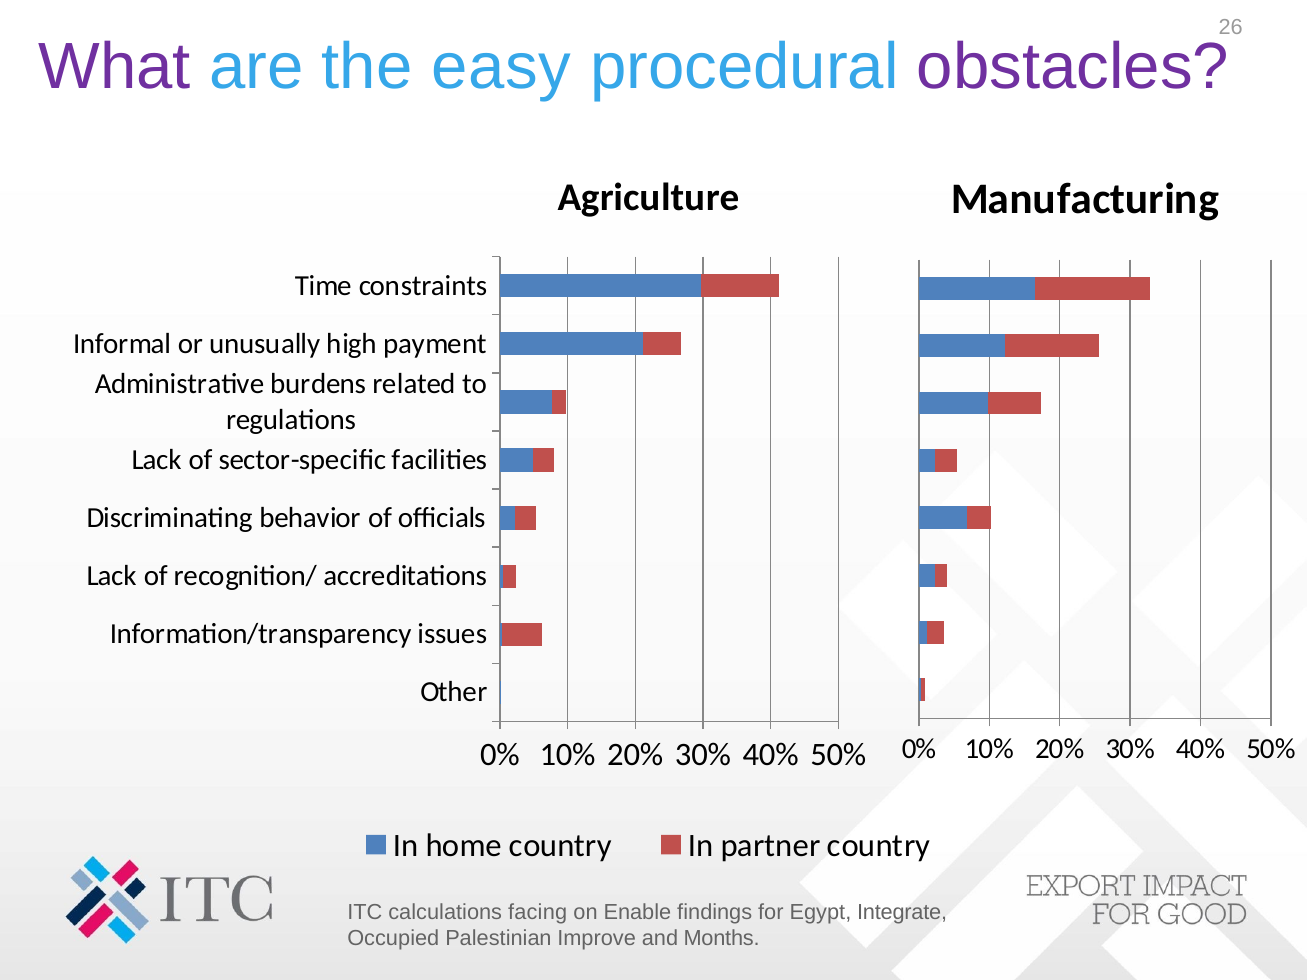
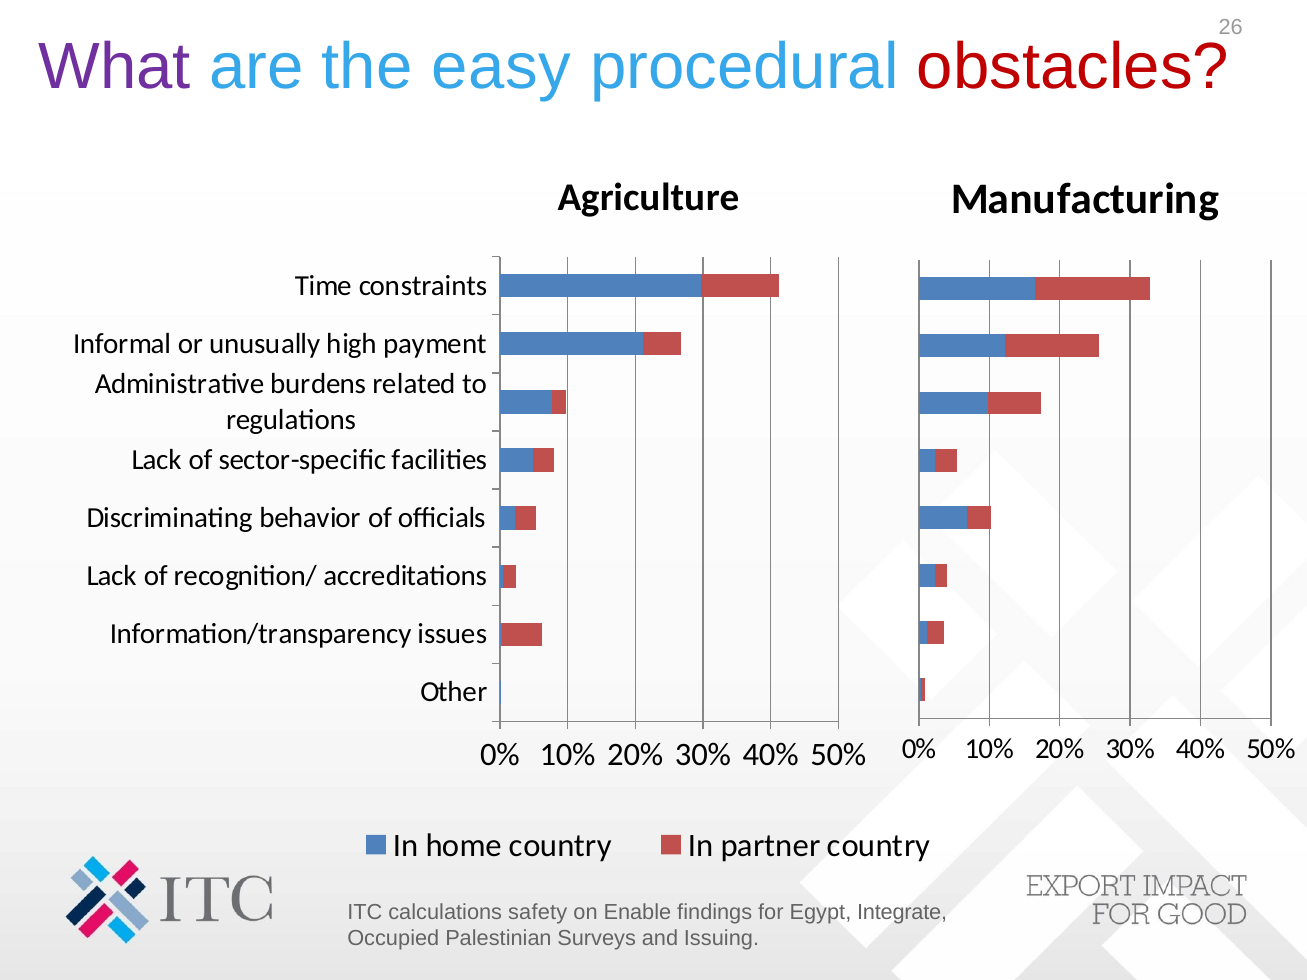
obstacles colour: purple -> red
facing: facing -> safety
Improve: Improve -> Surveys
Months: Months -> Issuing
